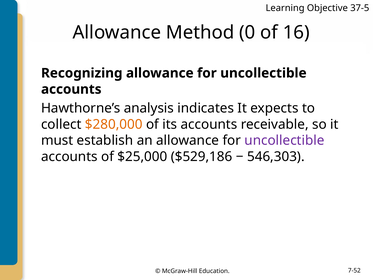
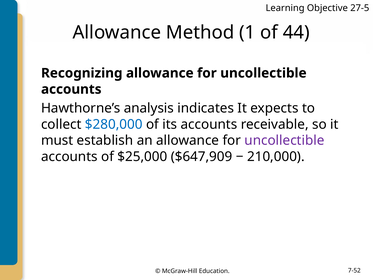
37-5: 37-5 -> 27-5
0: 0 -> 1
16: 16 -> 44
$280,000 colour: orange -> blue
$529,186: $529,186 -> $647,909
546,303: 546,303 -> 210,000
